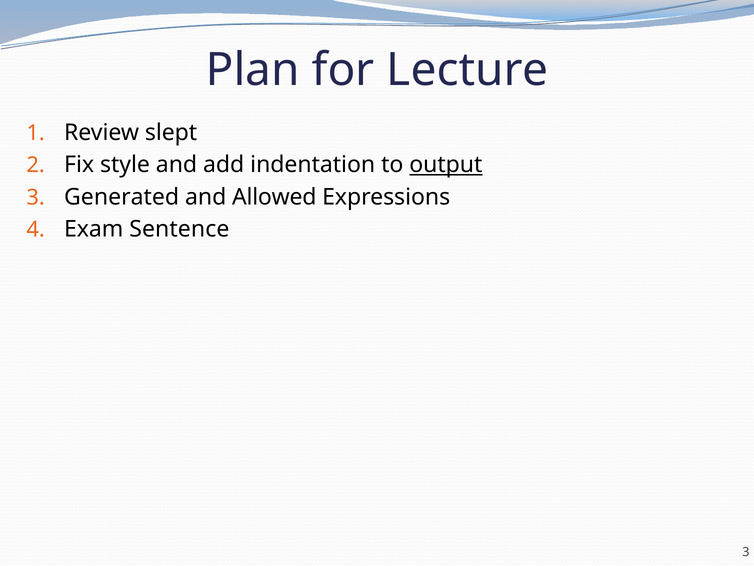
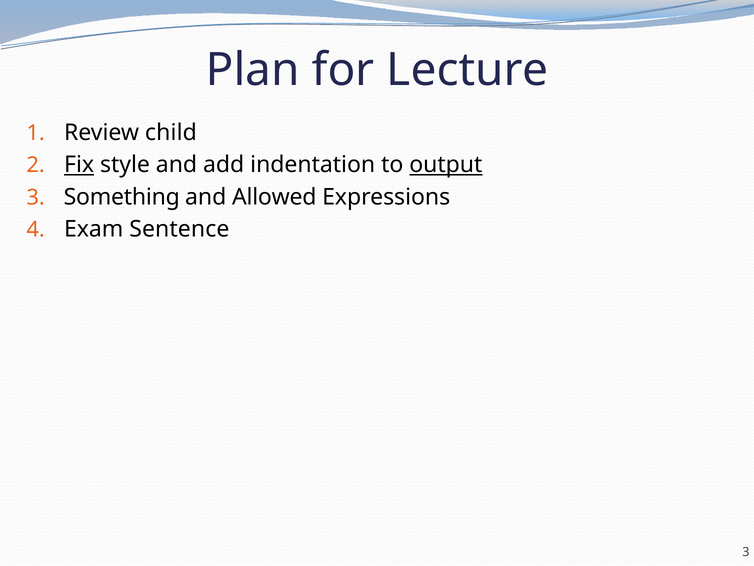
slept: slept -> child
Fix underline: none -> present
Generated: Generated -> Something
